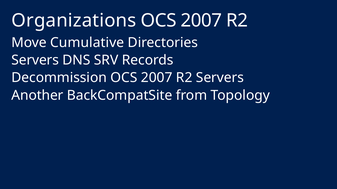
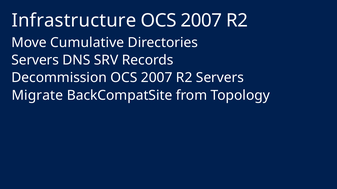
Organizations: Organizations -> Infrastructure
Another: Another -> Migrate
